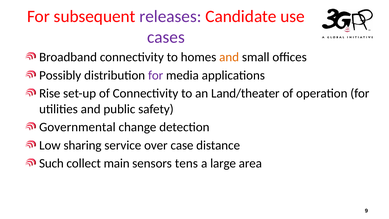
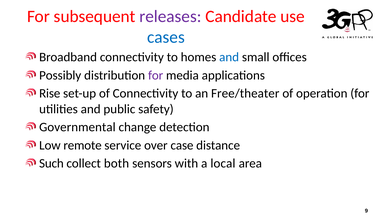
cases colour: purple -> blue
and at (229, 57) colour: orange -> blue
Land/theater: Land/theater -> Free/theater
sharing: sharing -> remote
main: main -> both
tens: tens -> with
large: large -> local
